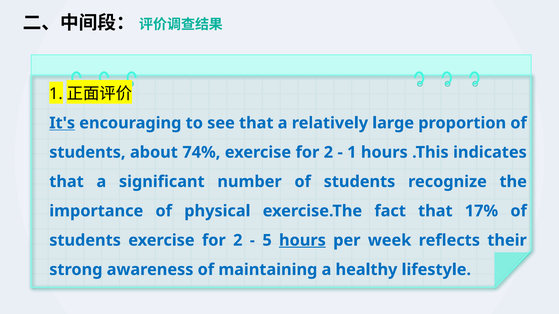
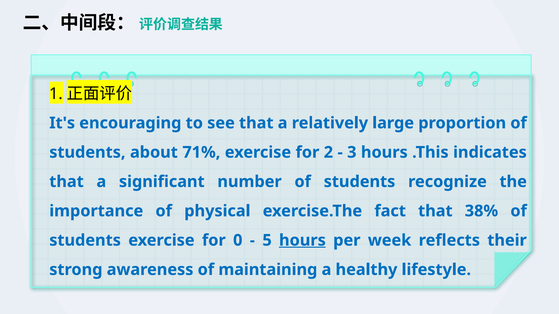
It's underline: present -> none
74%: 74% -> 71%
1 at (352, 153): 1 -> 3
17%: 17% -> 38%
students exercise for 2: 2 -> 0
